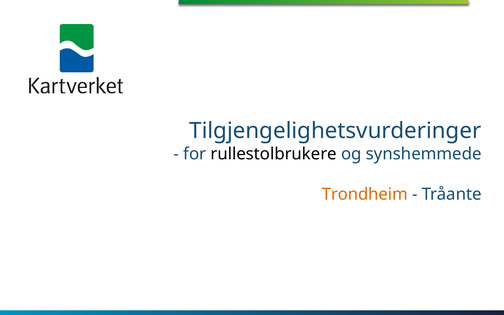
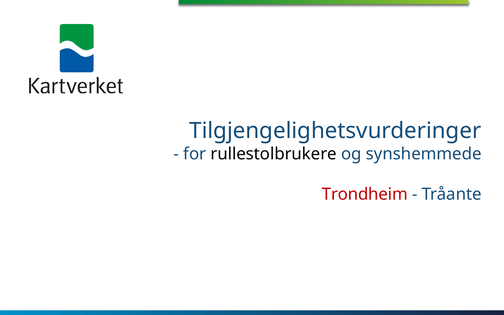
Trondheim colour: orange -> red
